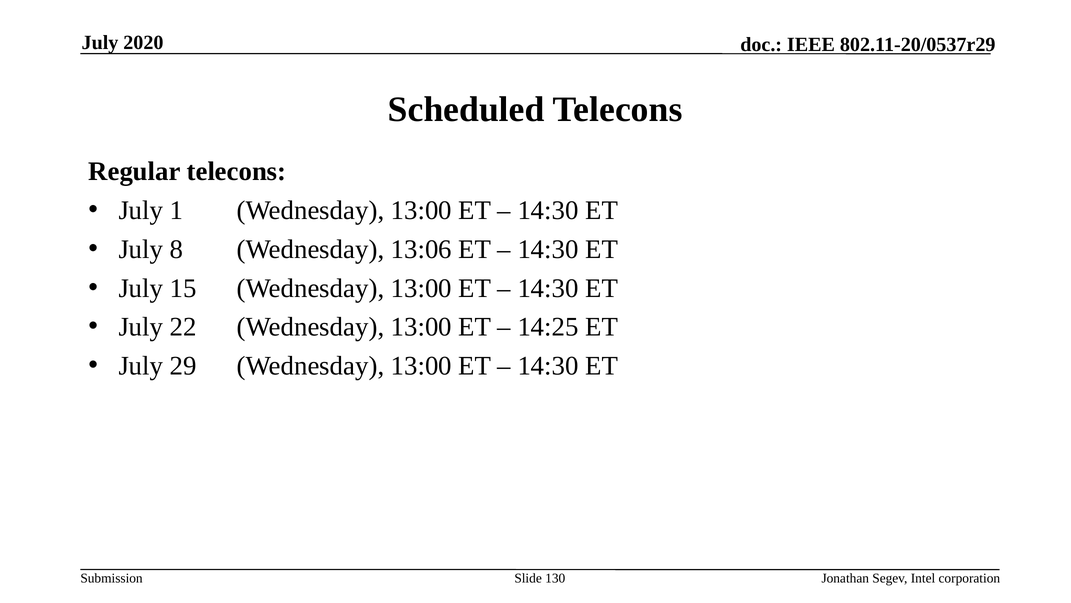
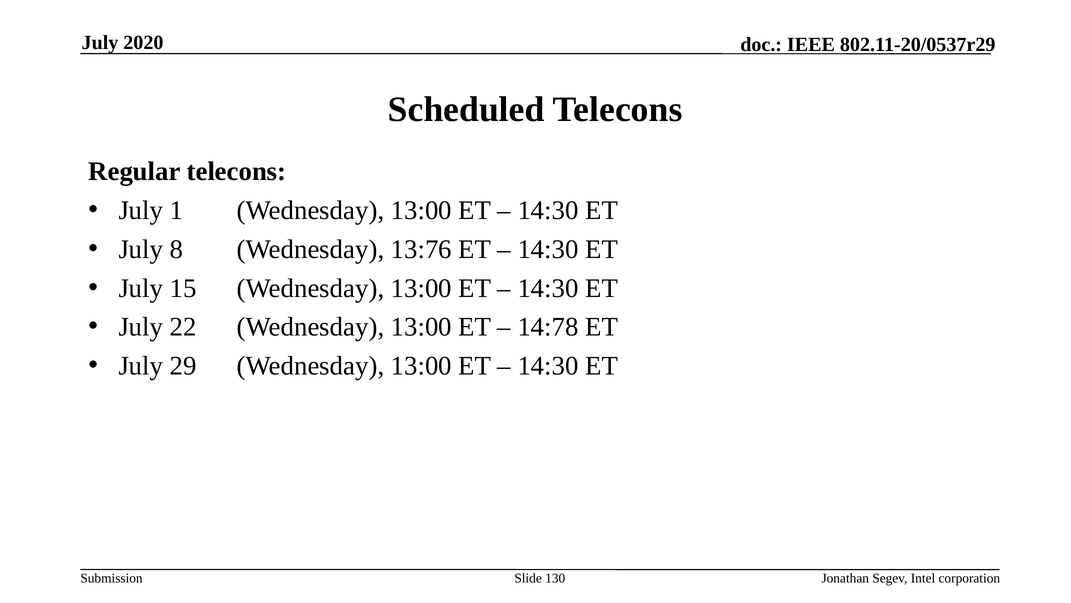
13:06: 13:06 -> 13:76
14:25: 14:25 -> 14:78
